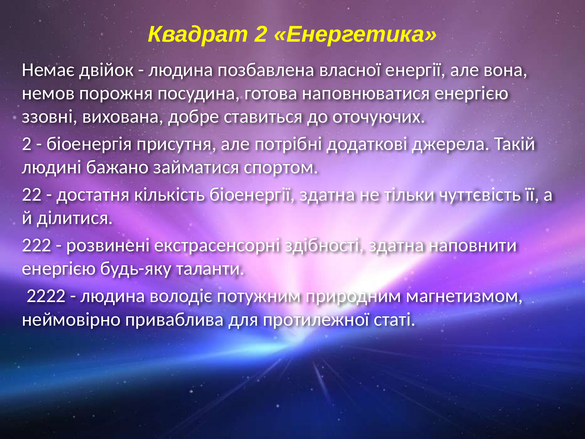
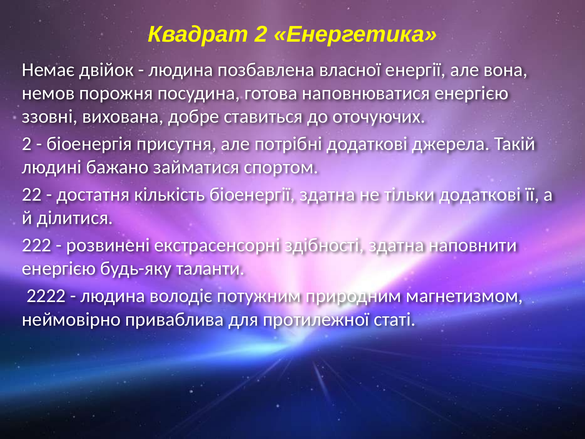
тільки чуттєвість: чуттєвість -> додаткові
